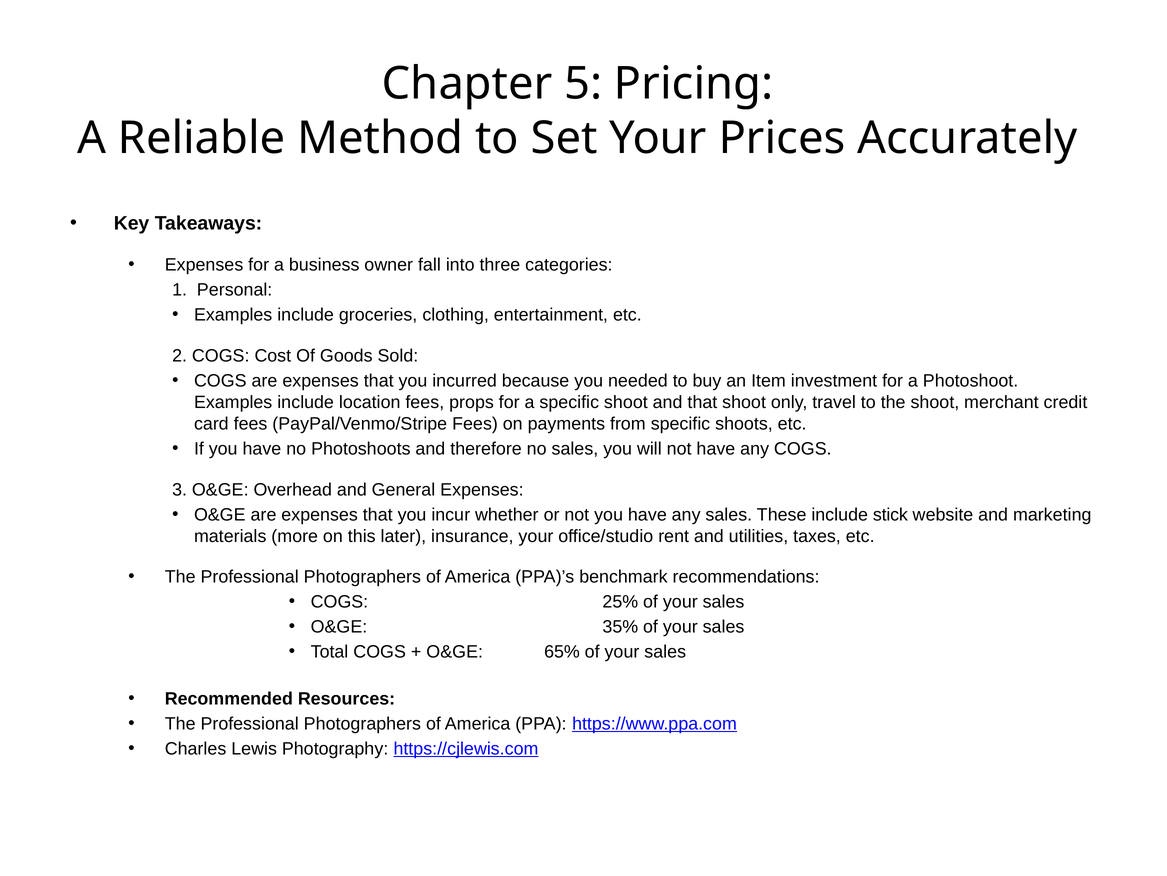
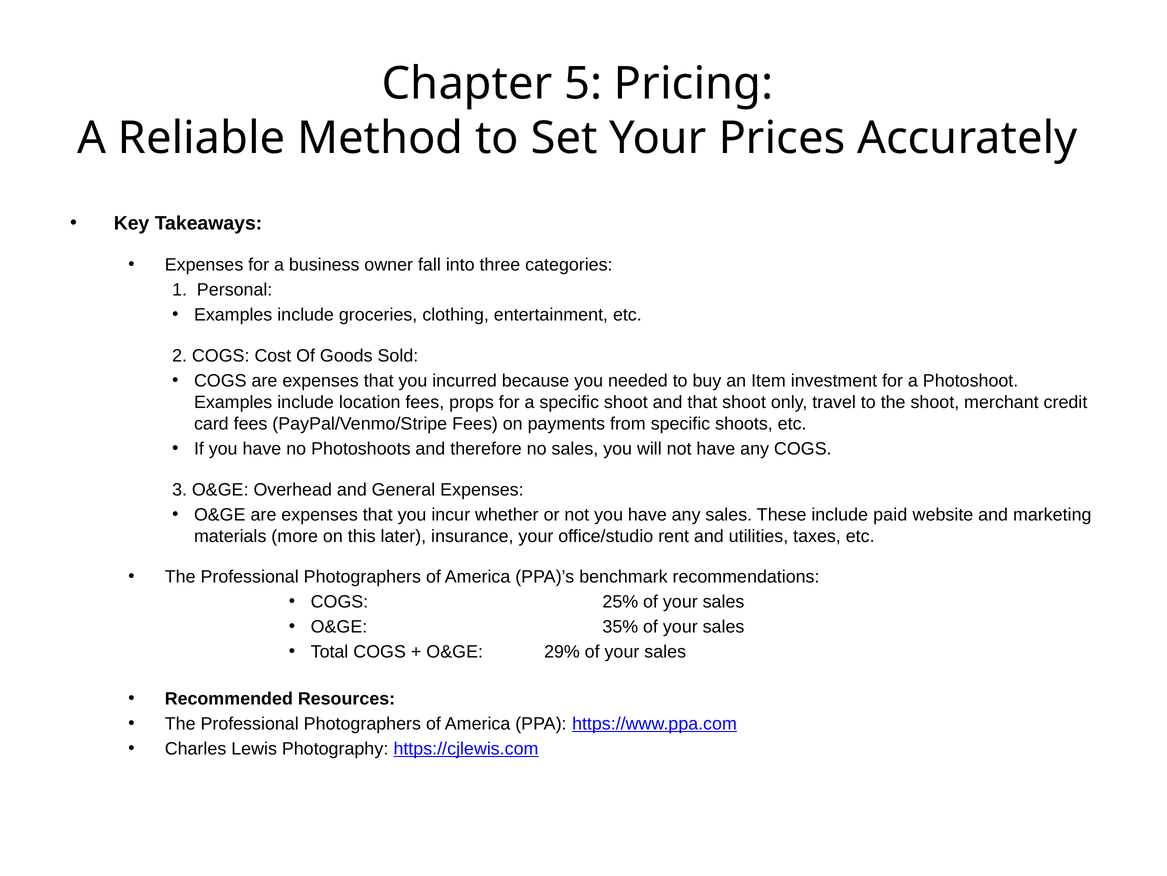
stick: stick -> paid
65%: 65% -> 29%
